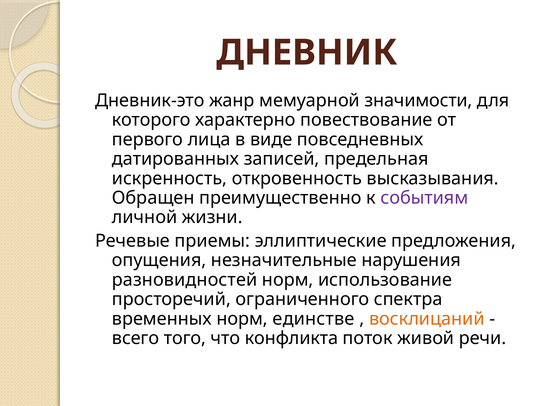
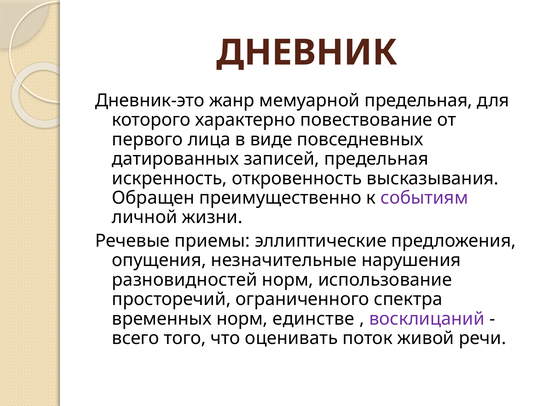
мемуарной значимости: значимости -> предельная
восклицаний colour: orange -> purple
конфликта: конфликта -> оценивать
